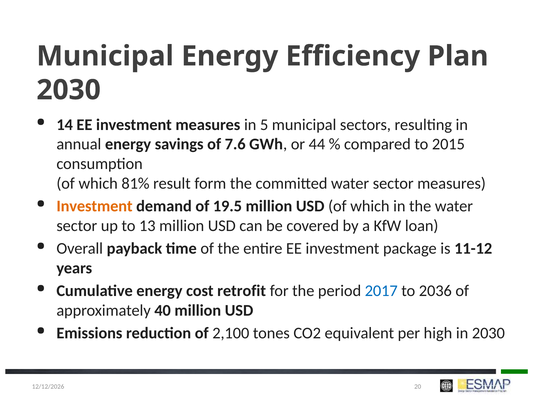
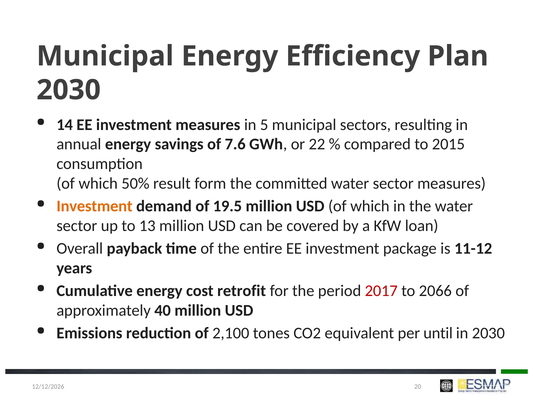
44: 44 -> 22
81%: 81% -> 50%
2017 colour: blue -> red
2036: 2036 -> 2066
high: high -> until
